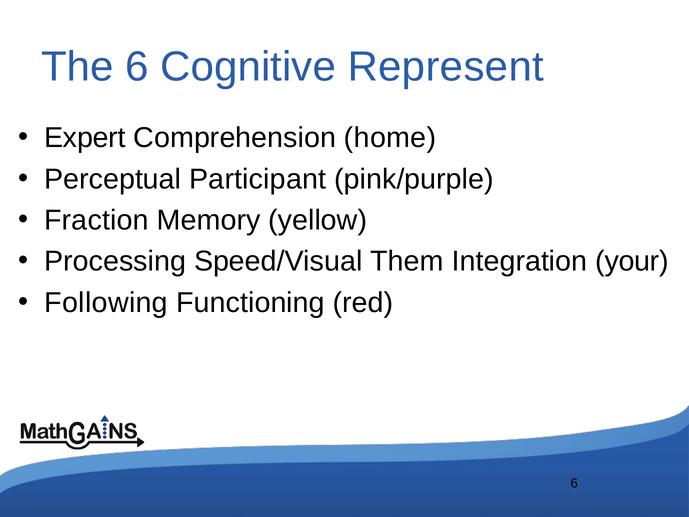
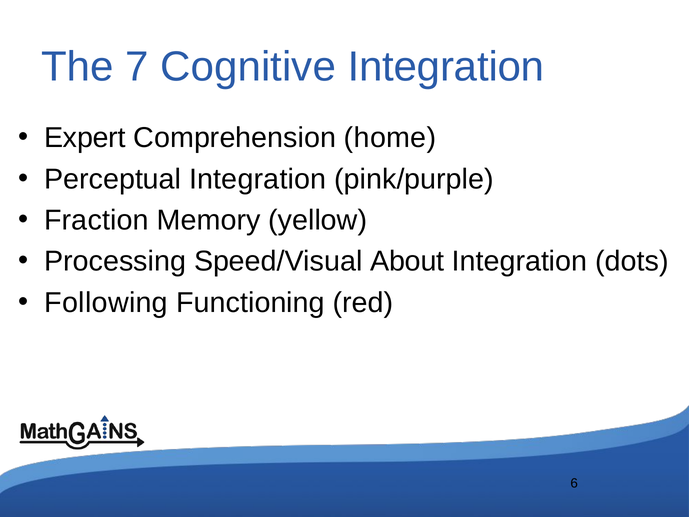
The 6: 6 -> 7
Cognitive Represent: Represent -> Integration
Perceptual Participant: Participant -> Integration
Them: Them -> About
your: your -> dots
